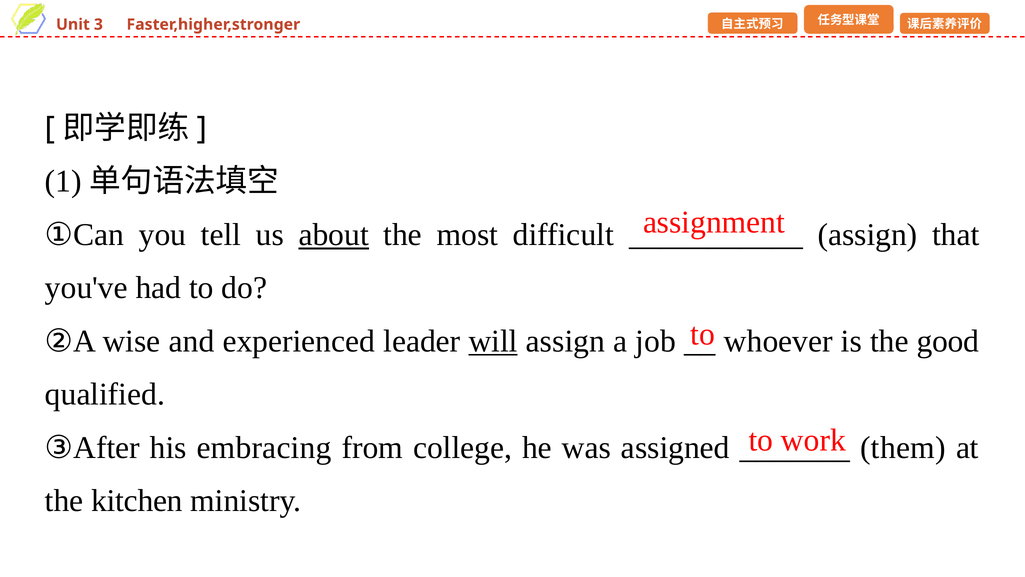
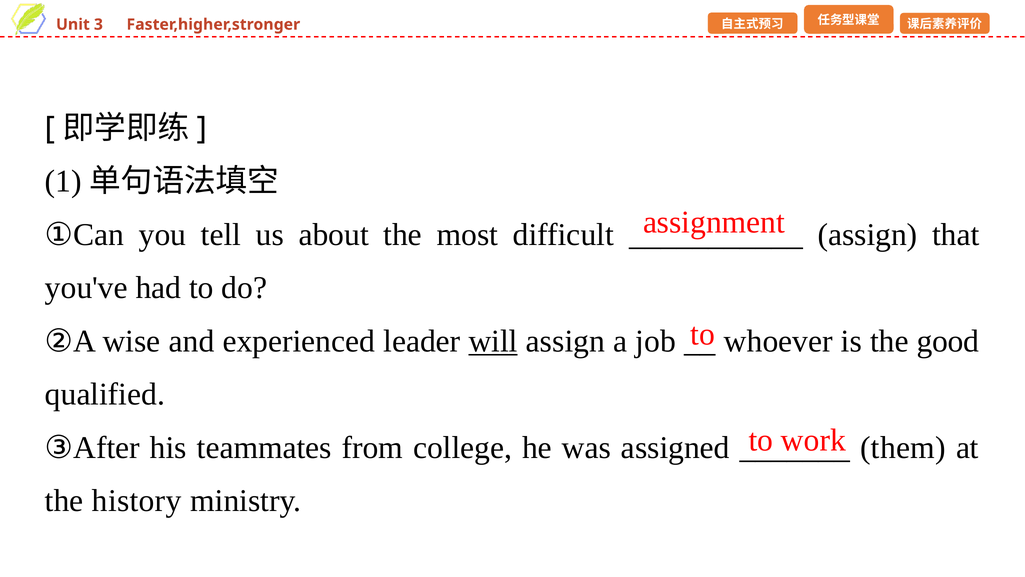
about underline: present -> none
embracing: embracing -> teammates
kitchen: kitchen -> history
